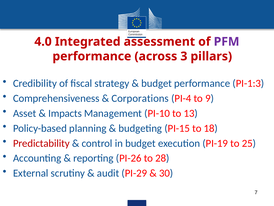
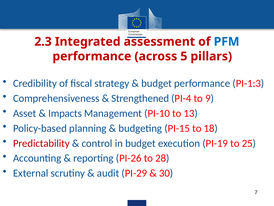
4.0: 4.0 -> 2.3
PFM colour: purple -> blue
3: 3 -> 5
Corporations: Corporations -> Strengthened
